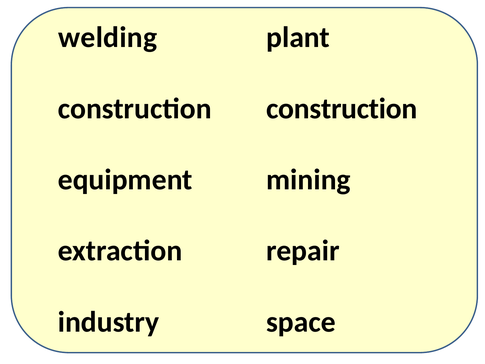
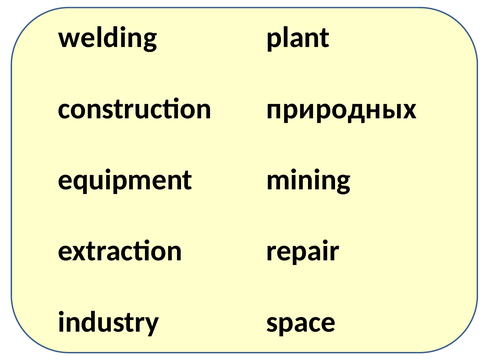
construction at (342, 108): construction -> природных
